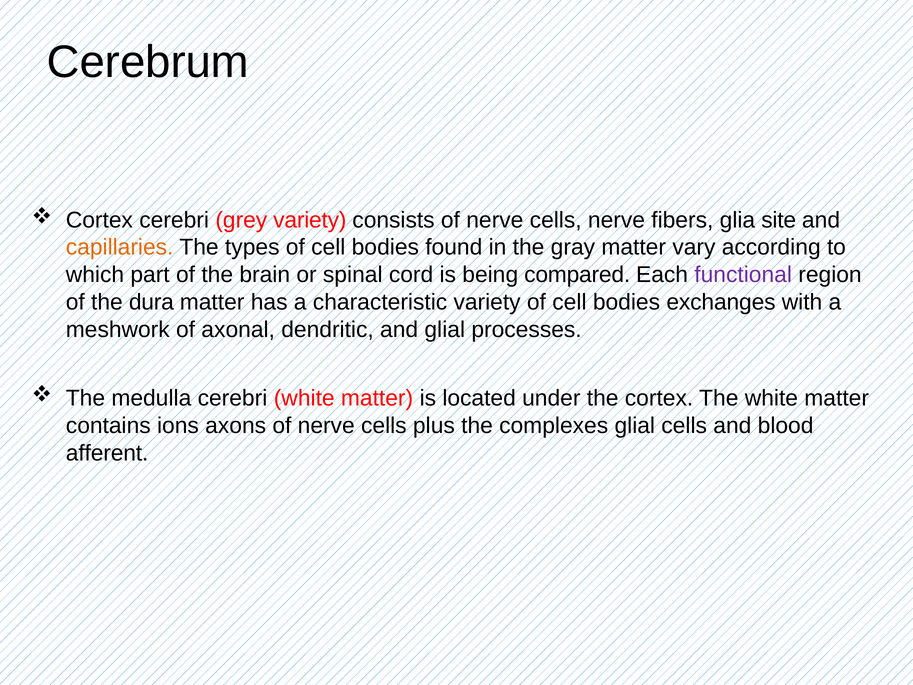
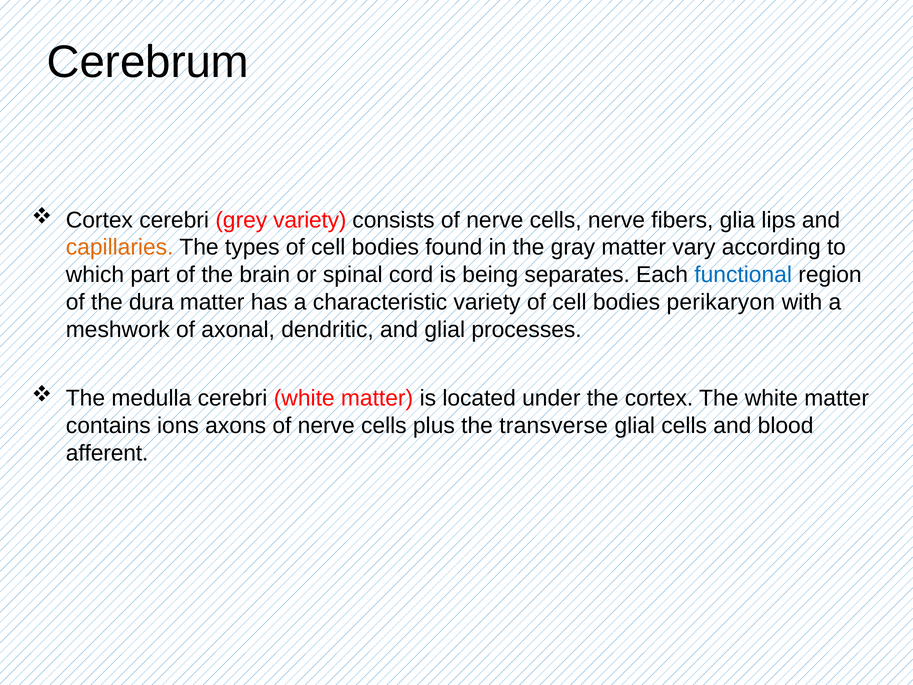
site: site -> lips
compared: compared -> separates
functional colour: purple -> blue
exchanges: exchanges -> perikaryon
complexes: complexes -> transverse
